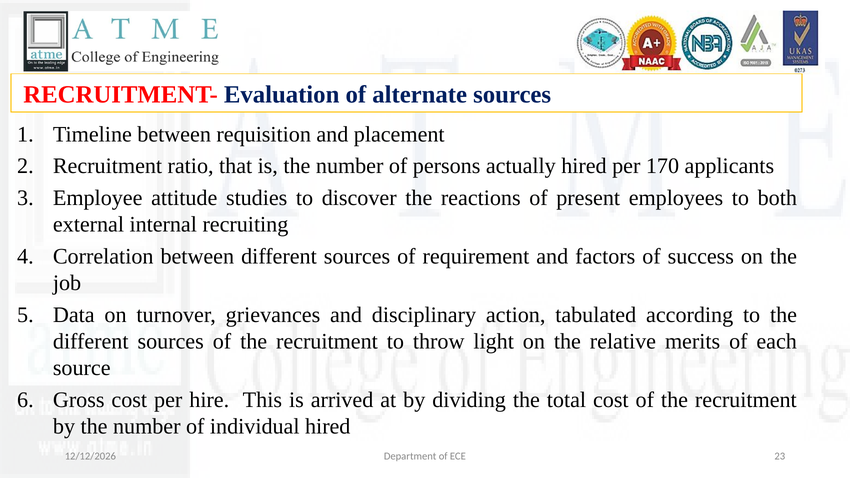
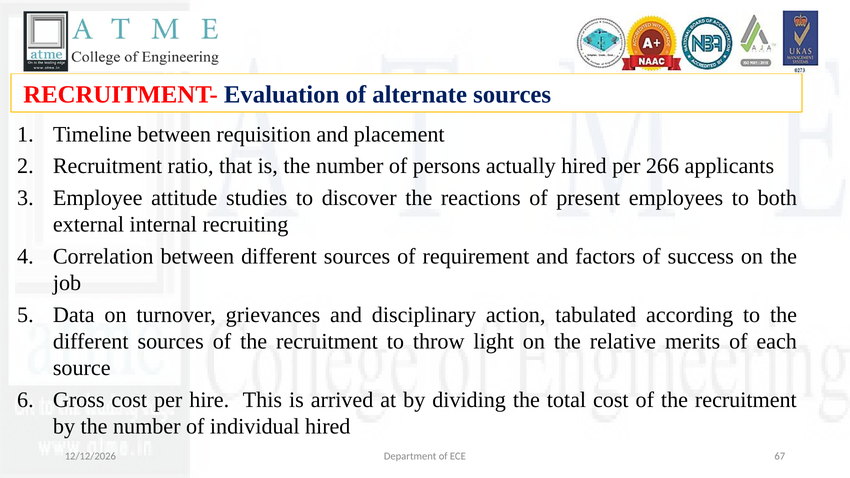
170: 170 -> 266
23: 23 -> 67
